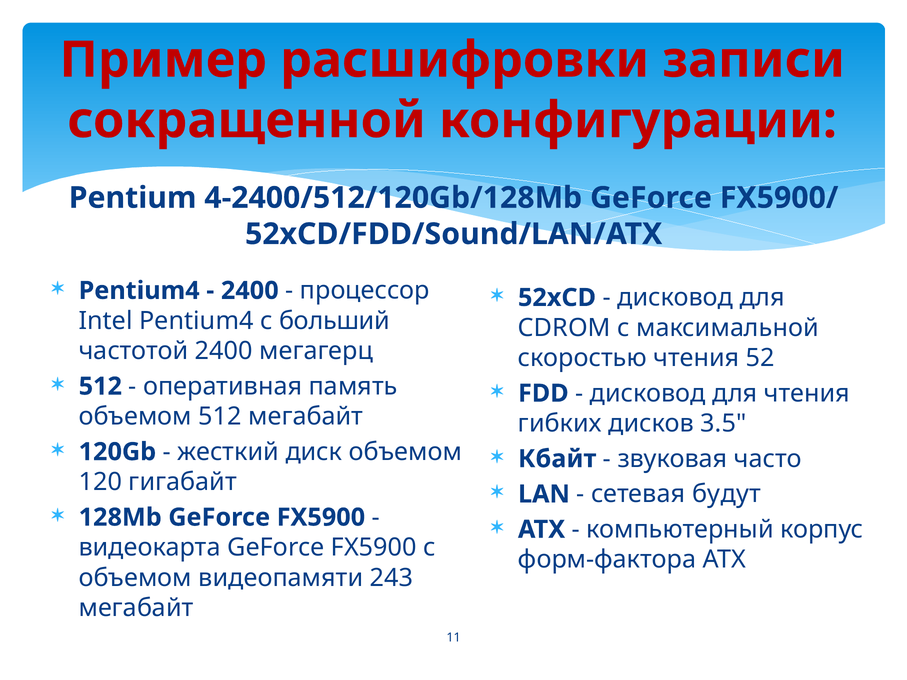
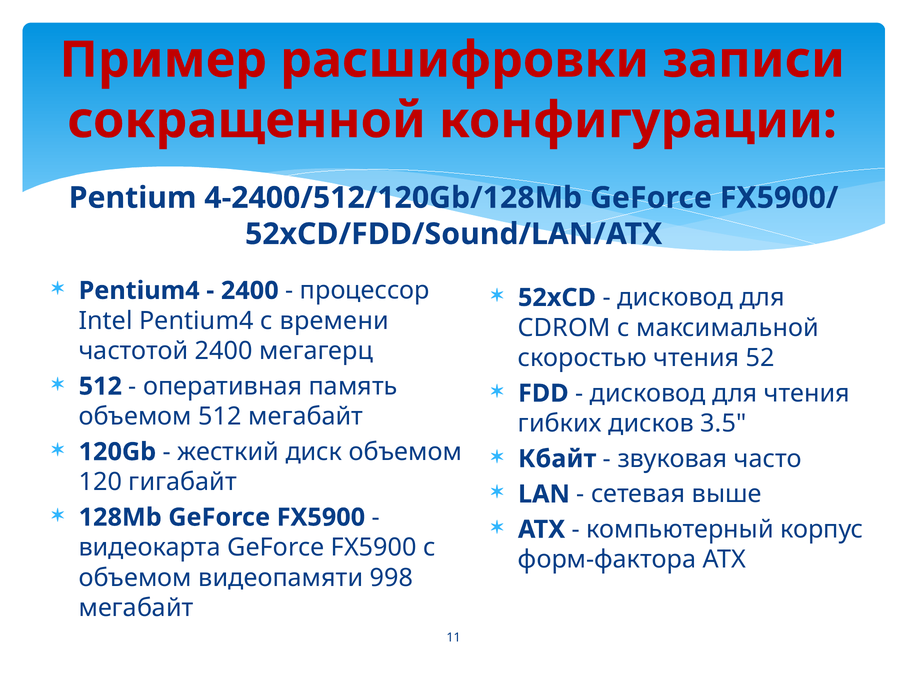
больший: больший -> времени
будут: будут -> выше
243: 243 -> 998
